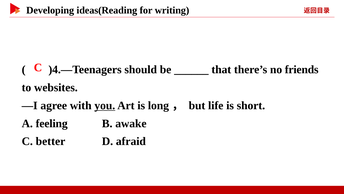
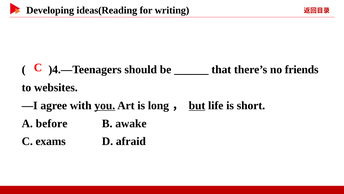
but underline: none -> present
feeling: feeling -> before
better: better -> exams
